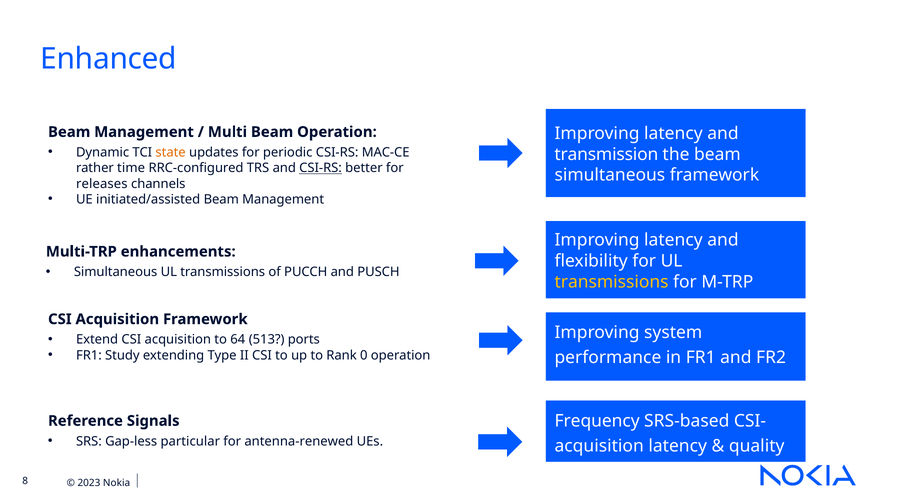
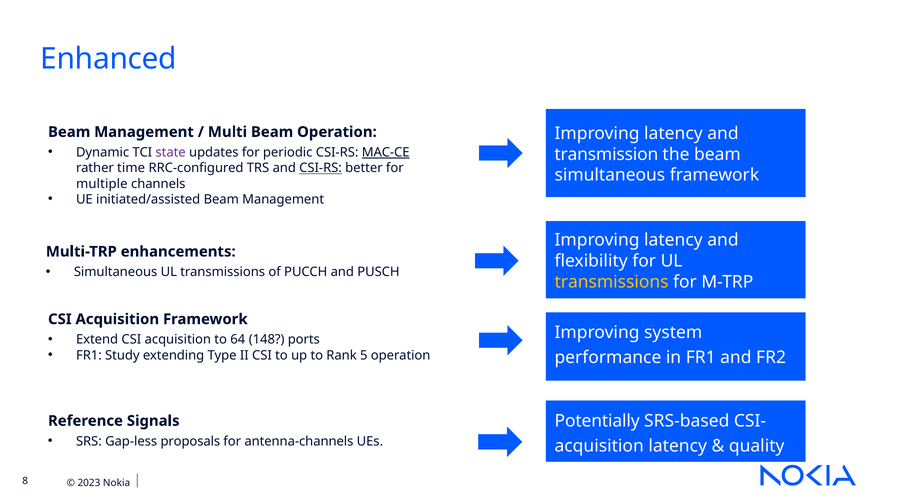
state colour: orange -> purple
MAC-CE underline: none -> present
releases: releases -> multiple
513: 513 -> 148
0: 0 -> 5
Frequency: Frequency -> Potentially
particular: particular -> proposals
antenna-renewed: antenna-renewed -> antenna-channels
